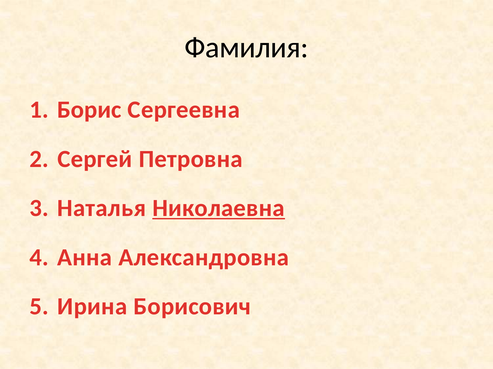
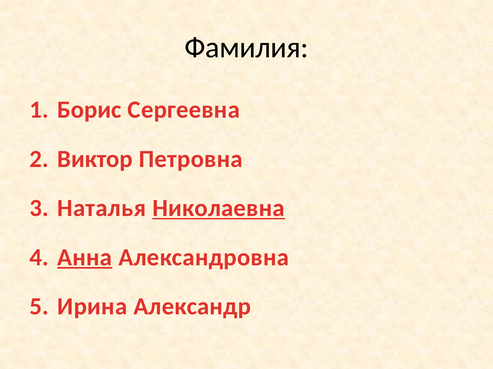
Сергей: Сергей -> Виктор
Анна underline: none -> present
Борисович: Борисович -> Александр
